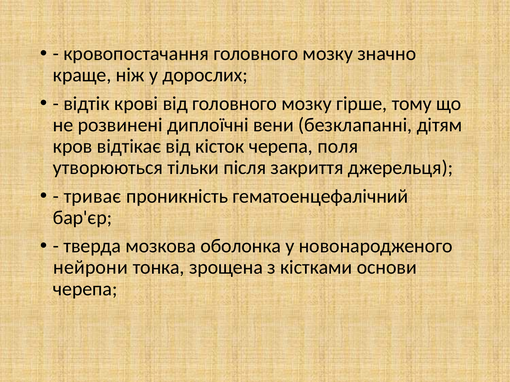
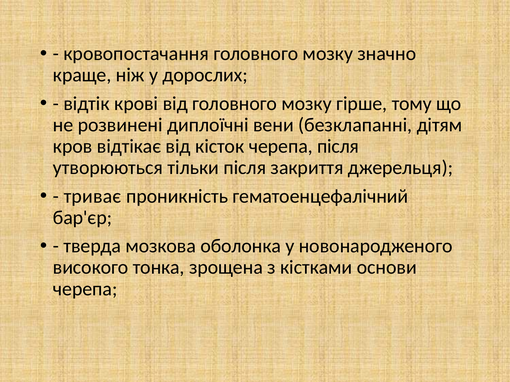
черепа поля: поля -> після
нейрони: нейрони -> високого
